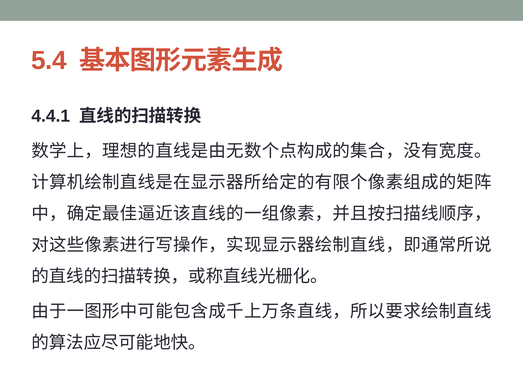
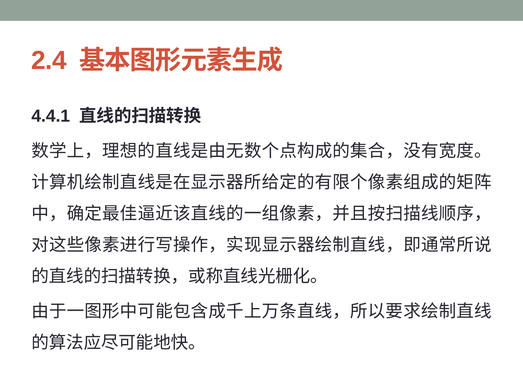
5.4: 5.4 -> 2.4
